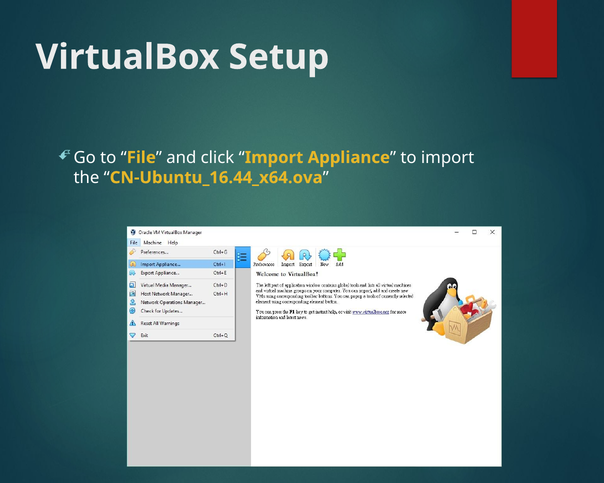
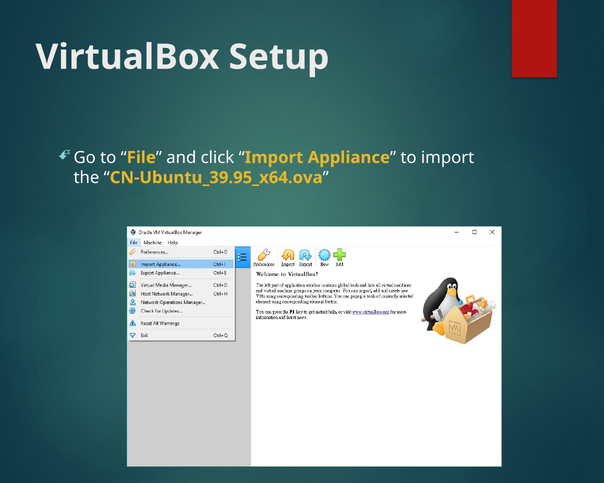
CN-Ubuntu_16.44_x64.ova: CN-Ubuntu_16.44_x64.ova -> CN-Ubuntu_39.95_x64.ova
